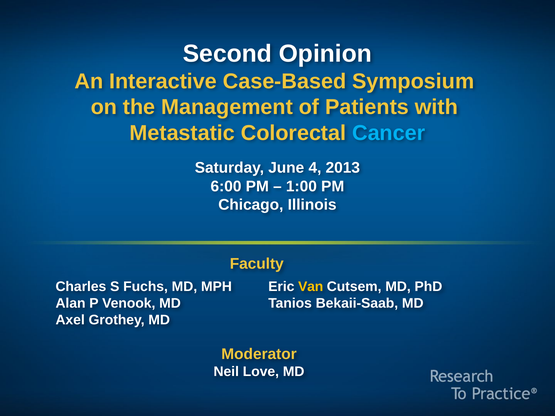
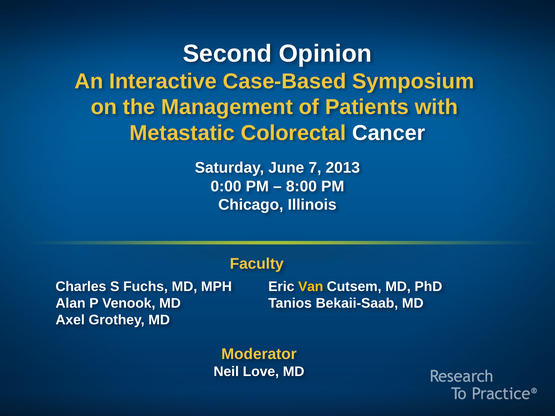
Cancer colour: light blue -> white
4: 4 -> 7
6:00: 6:00 -> 0:00
1:00: 1:00 -> 8:00
